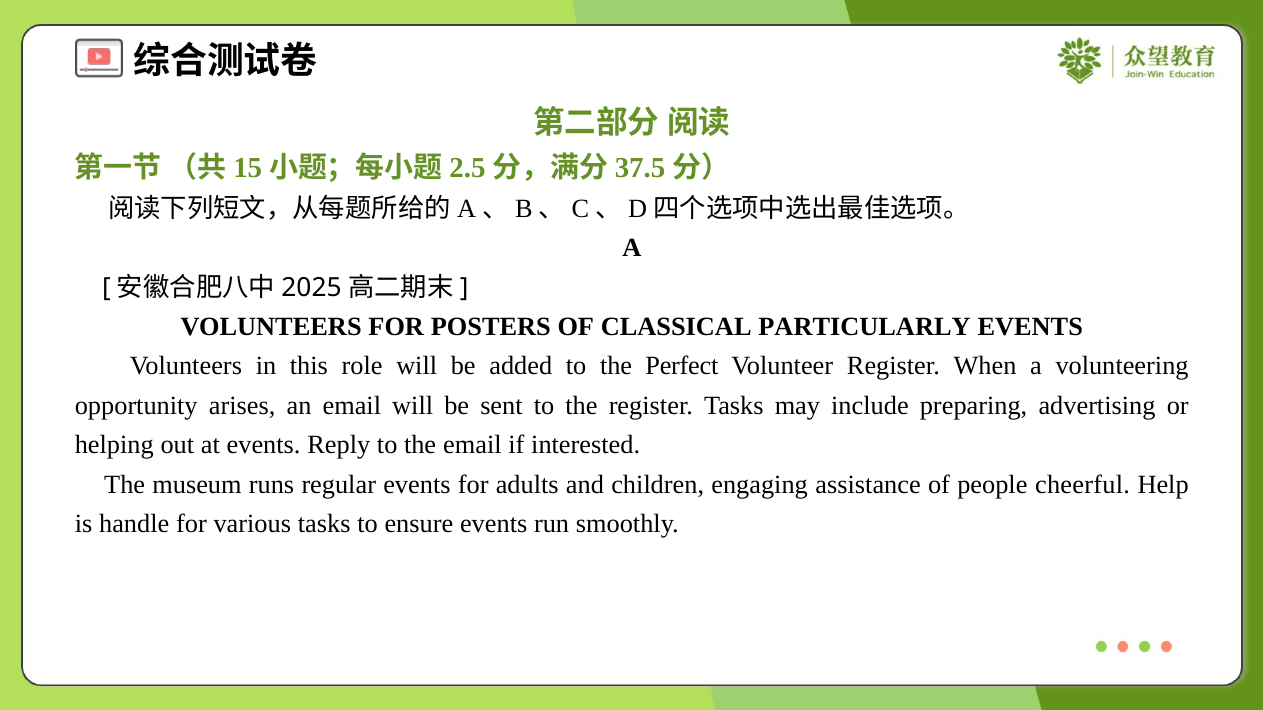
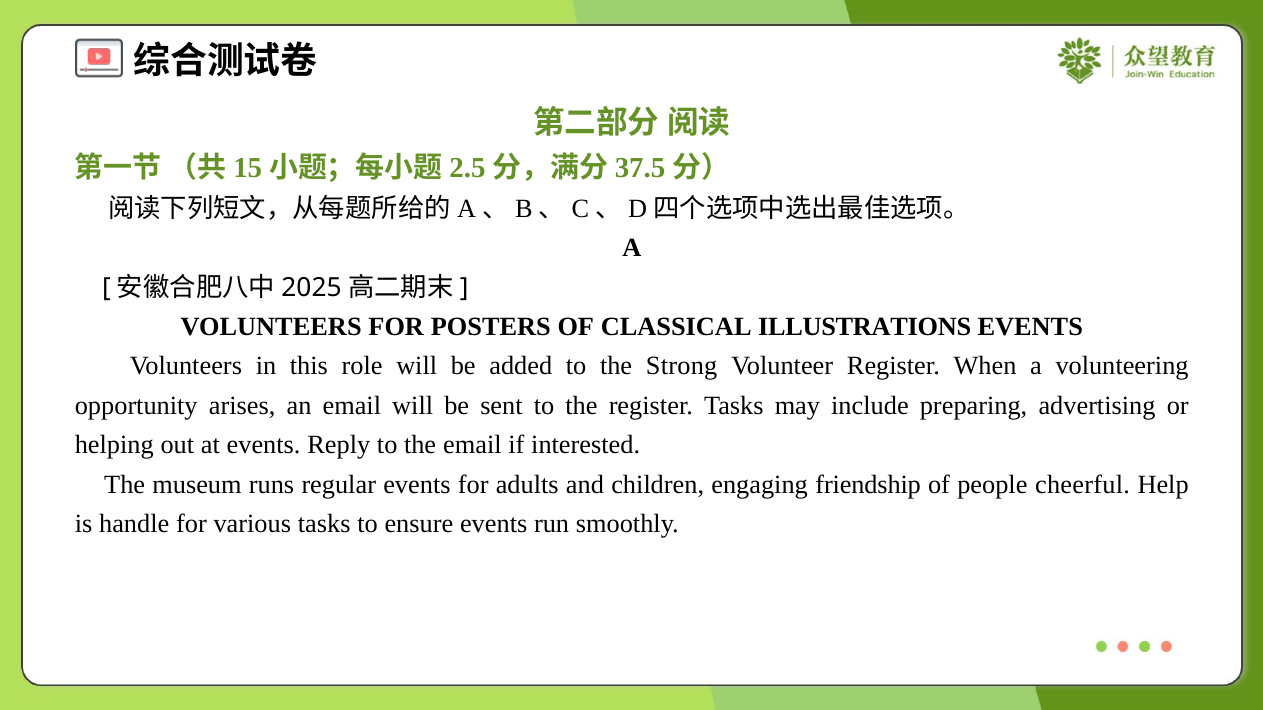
PARTICULARLY: PARTICULARLY -> ILLUSTRATIONS
Perfect: Perfect -> Strong
assistance: assistance -> friendship
